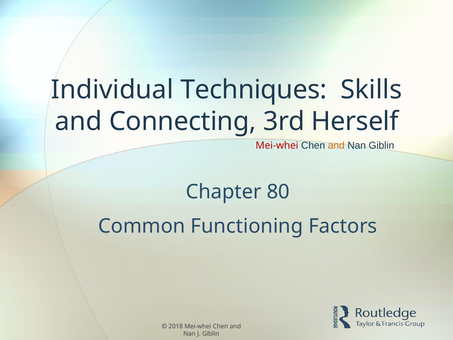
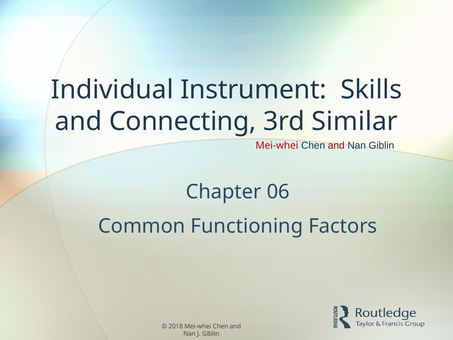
Techniques: Techniques -> Instrument
Herself: Herself -> Similar
and at (336, 145) colour: orange -> red
80: 80 -> 06
